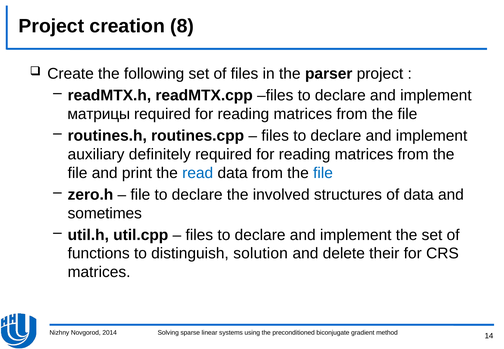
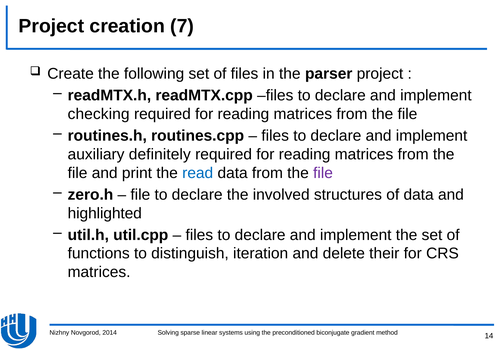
8: 8 -> 7
матрицы: матрицы -> checking
file at (323, 173) colour: blue -> purple
sometimes: sometimes -> highlighted
solution: solution -> iteration
